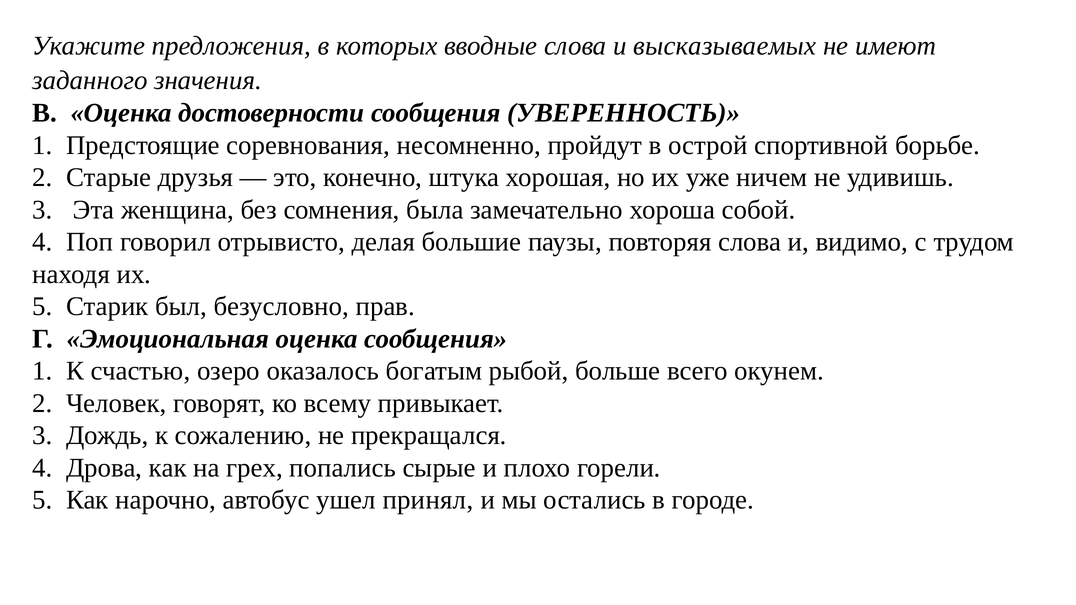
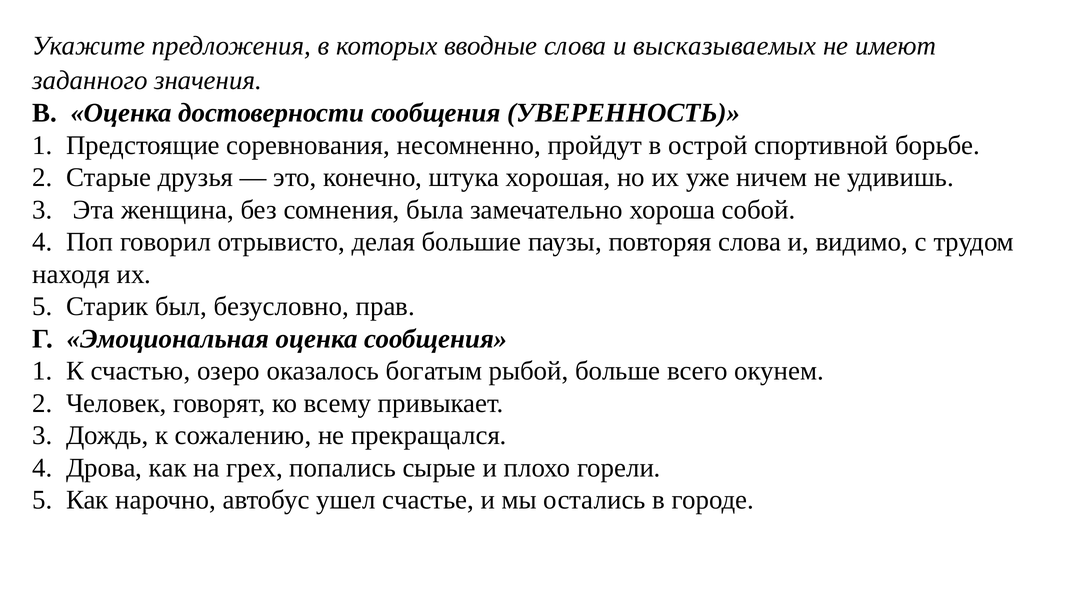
принял: принял -> счастье
